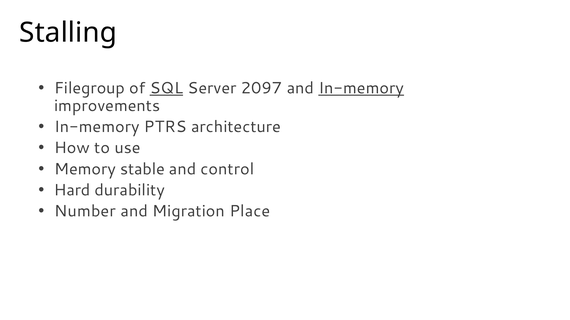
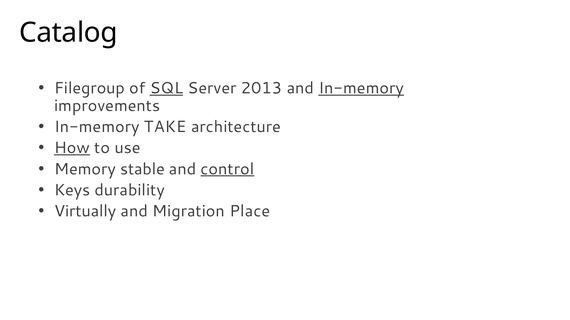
Stalling: Stalling -> Catalog
2097: 2097 -> 2013
PTRS: PTRS -> TAKE
How underline: none -> present
control underline: none -> present
Hard: Hard -> Keys
Number: Number -> Virtually
